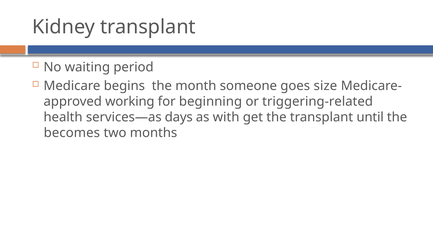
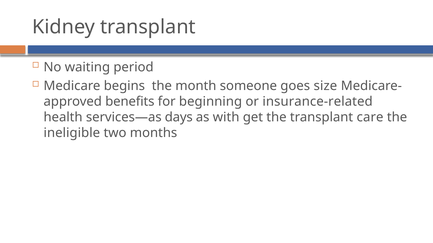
working: working -> benefits
triggering-related: triggering-related -> insurance-related
until: until -> care
becomes: becomes -> ineligible
